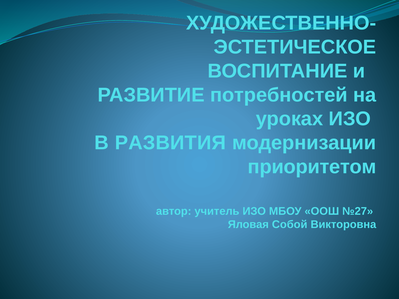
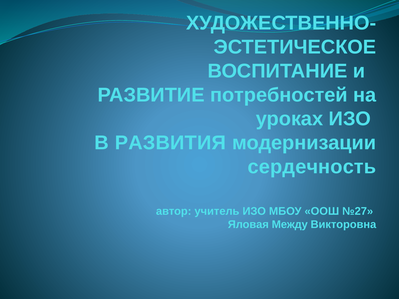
приоритетом: приоритетом -> сердечность
Собой: Собой -> Между
